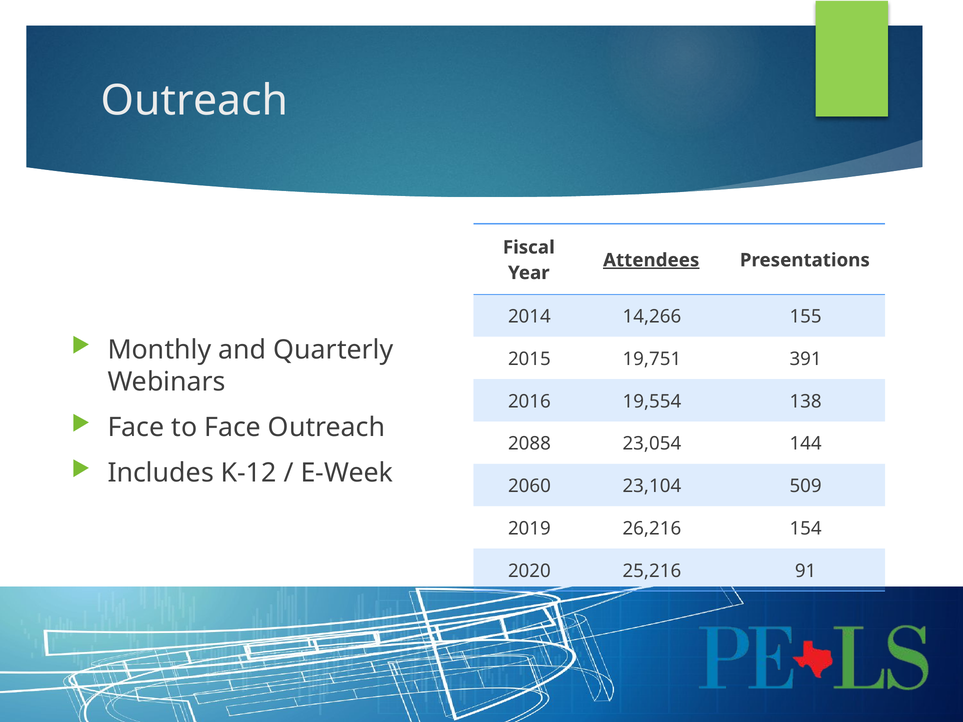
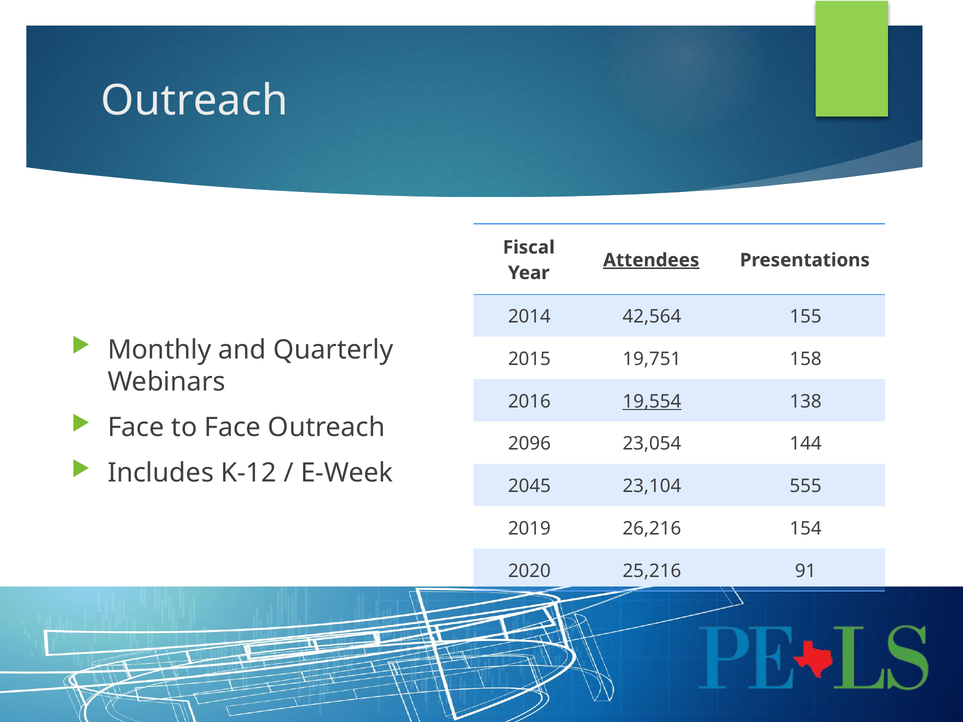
14,266: 14,266 -> 42,564
391: 391 -> 158
19,554 underline: none -> present
2088: 2088 -> 2096
2060: 2060 -> 2045
509: 509 -> 555
